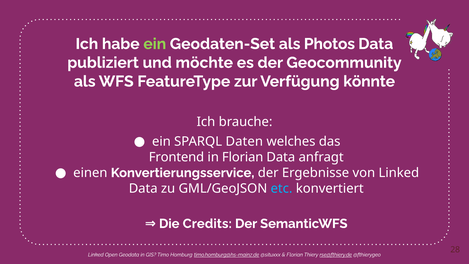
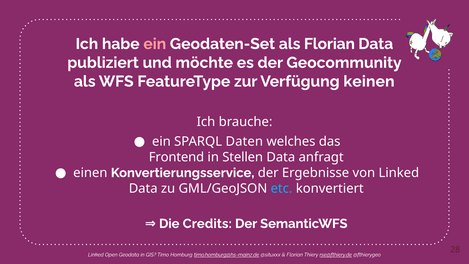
ein at (155, 44) colour: light green -> pink
als Photos: Photos -> Florian
könnte: könnte -> keinen
in Florian: Florian -> Stellen
